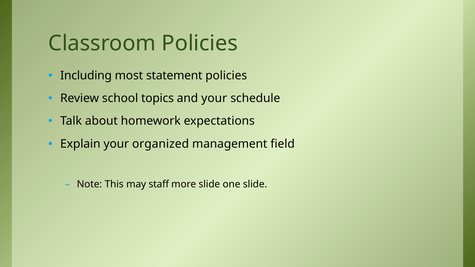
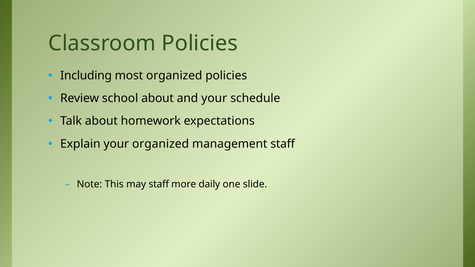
most statement: statement -> organized
school topics: topics -> about
management field: field -> staff
more slide: slide -> daily
